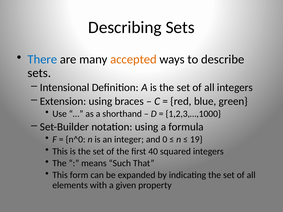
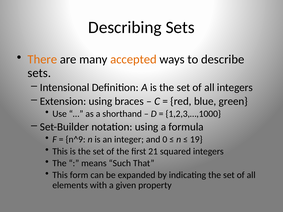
There colour: blue -> orange
n^0: n^0 -> n^9
40: 40 -> 21
